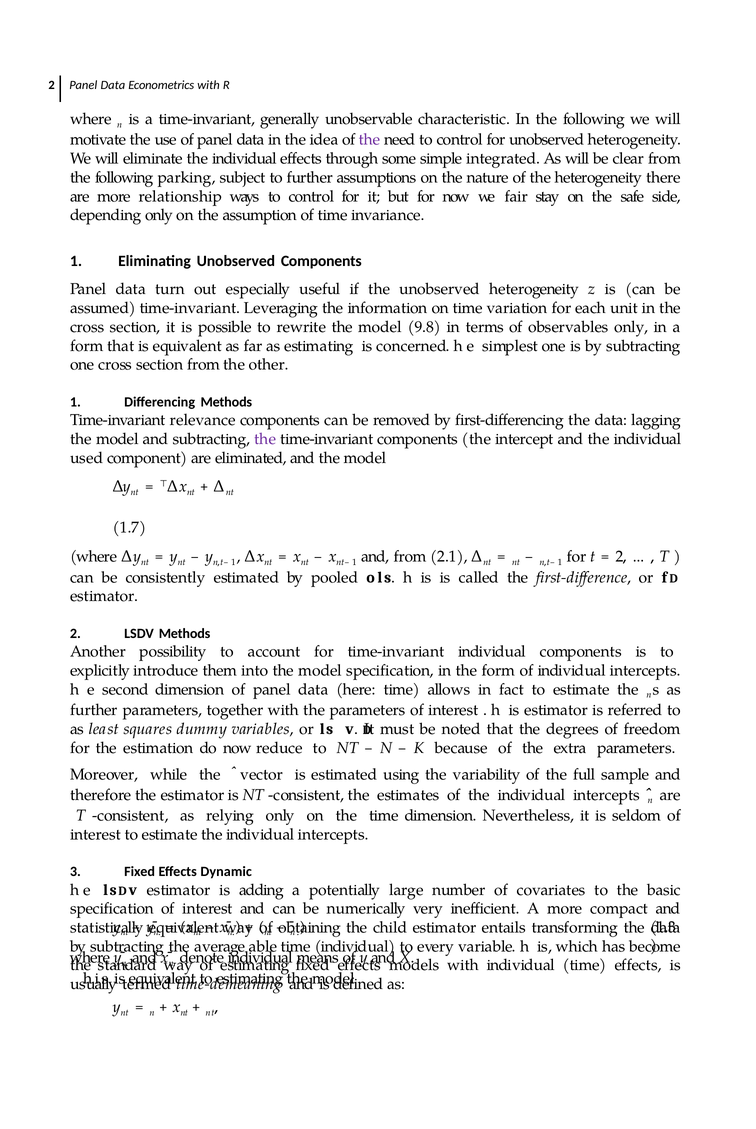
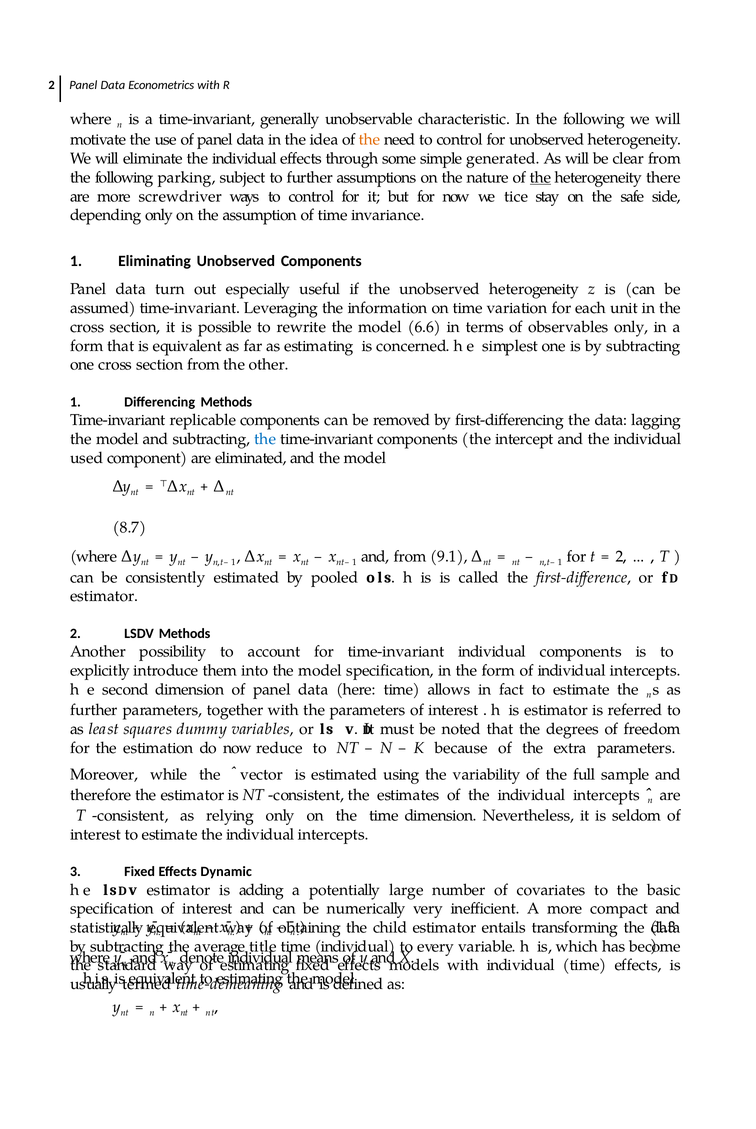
the at (370, 140) colour: purple -> orange
integrated: integrated -> generated
the at (540, 178) underline: none -> present
relationship: relationship -> screwdriver
fair: fair -> tice
9.8: 9.8 -> 6.6
relevance: relevance -> replicable
the at (265, 439) colour: purple -> blue
1.7: 1.7 -> 8.7
2.1: 2.1 -> 9.1
able: able -> title
